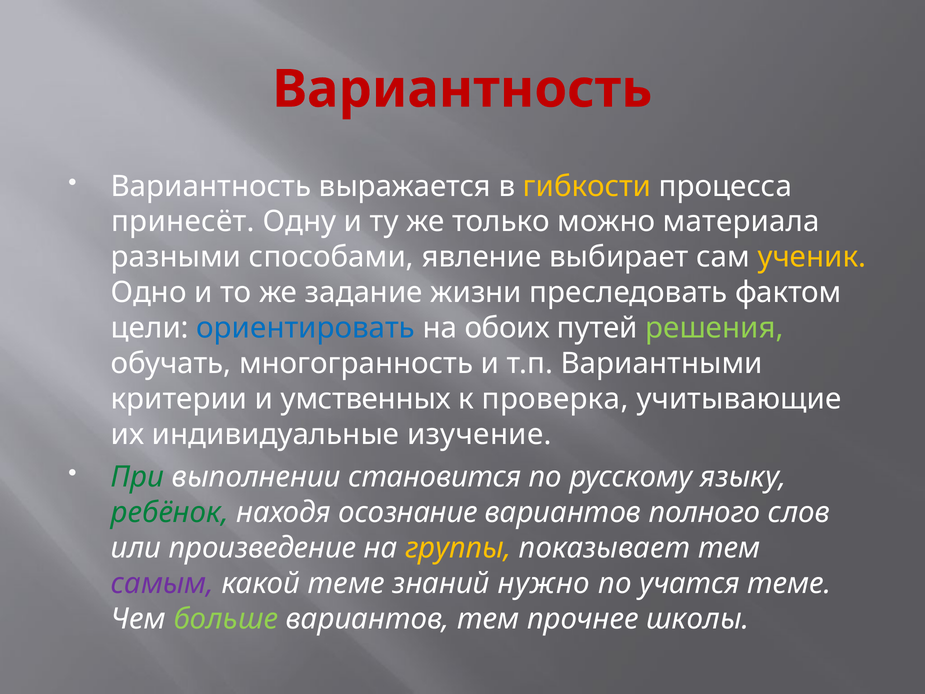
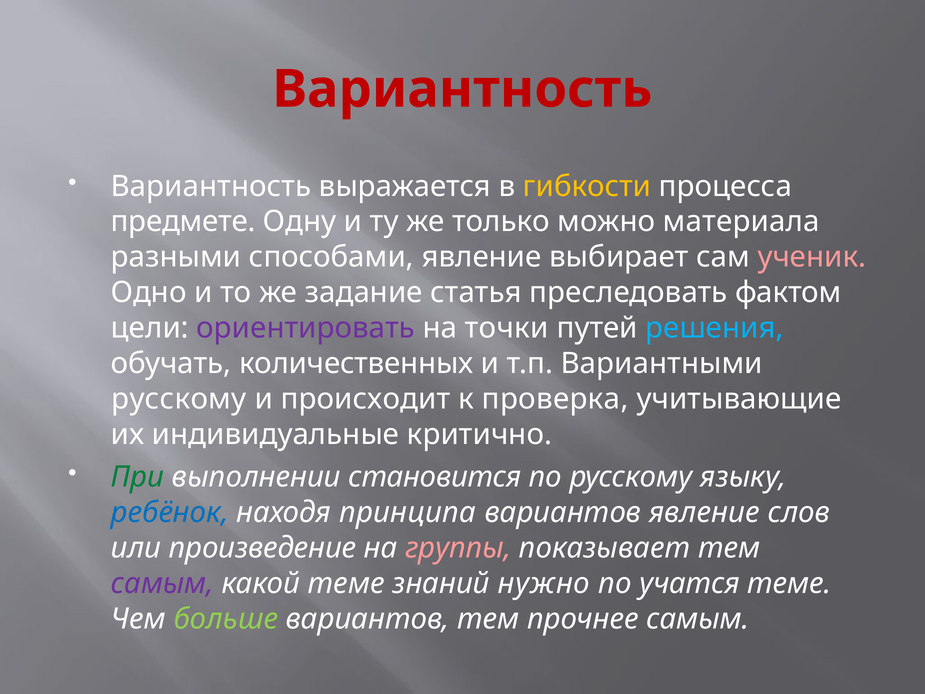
принесёт: принесёт -> предмете
ученик colour: yellow -> pink
жизни: жизни -> статья
ориентировать colour: blue -> purple
обоих: обоих -> точки
решения colour: light green -> light blue
многогранность: многогранность -> количественных
критерии at (179, 399): критерии -> русскому
умственных: умственных -> происходит
изучение: изучение -> критично
ребёнок colour: green -> blue
осознание: осознание -> принципа
вариантов полного: полного -> явление
группы colour: yellow -> pink
прочнее школы: школы -> самым
